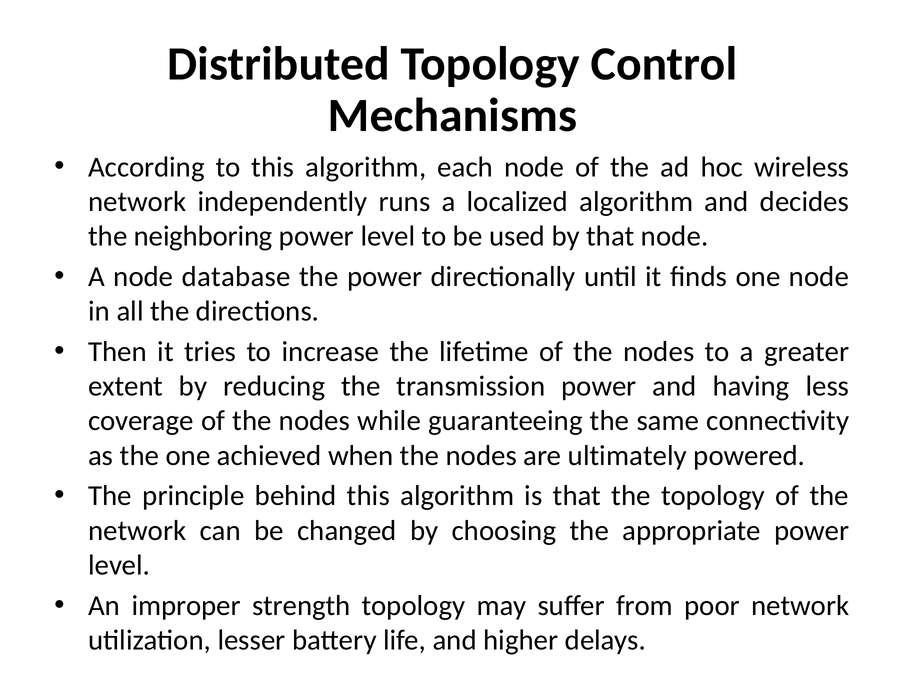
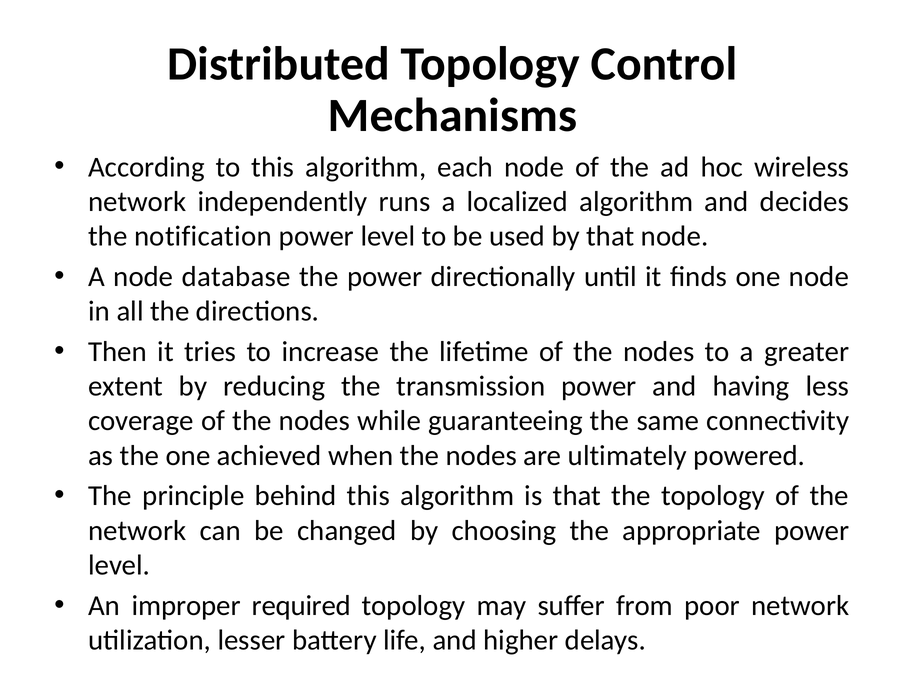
neighboring: neighboring -> notification
strength: strength -> required
